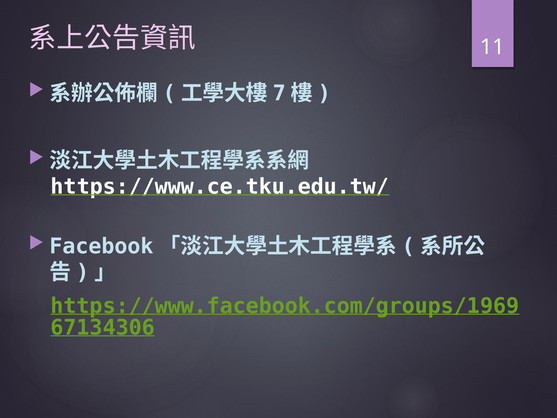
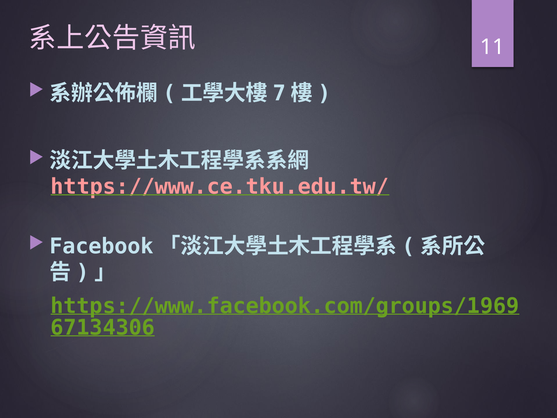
https://www.ce.tku.edu.tw/ colour: white -> pink
